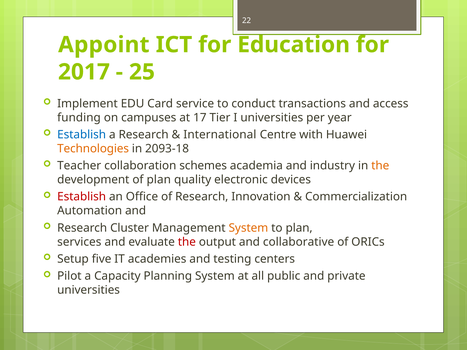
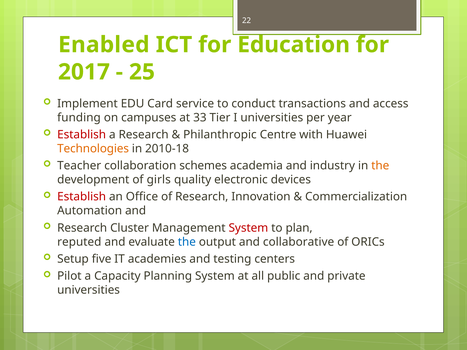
Appoint: Appoint -> Enabled
17: 17 -> 33
Establish at (82, 135) colour: blue -> red
International: International -> Philanthropic
2093-18: 2093-18 -> 2010-18
of plan: plan -> girls
System at (248, 228) colour: orange -> red
services: services -> reputed
the at (187, 242) colour: red -> blue
